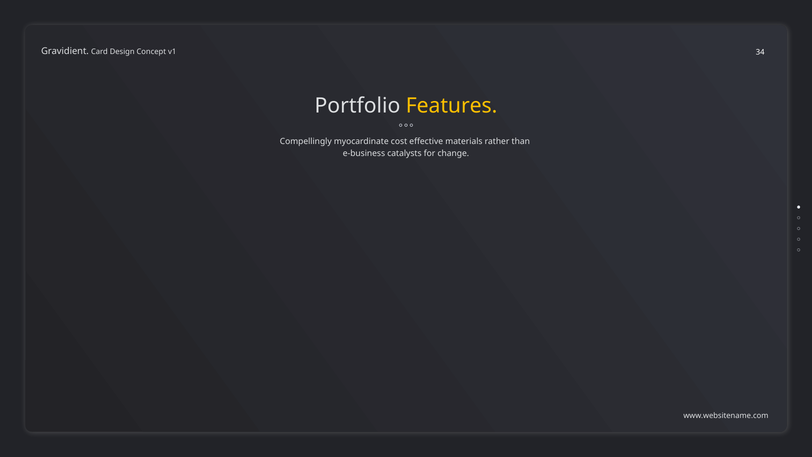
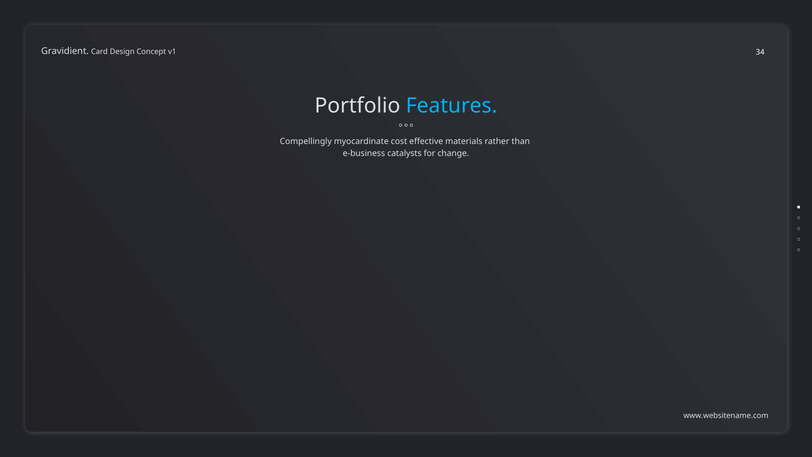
Features colour: yellow -> light blue
